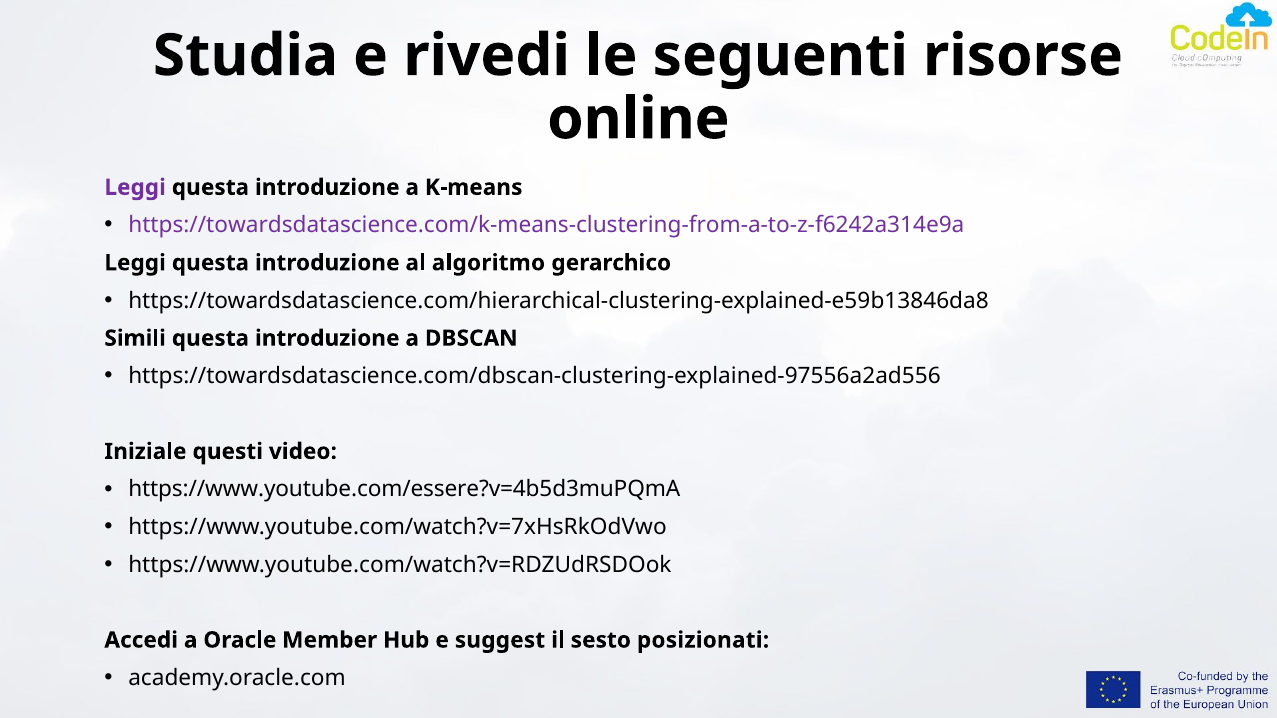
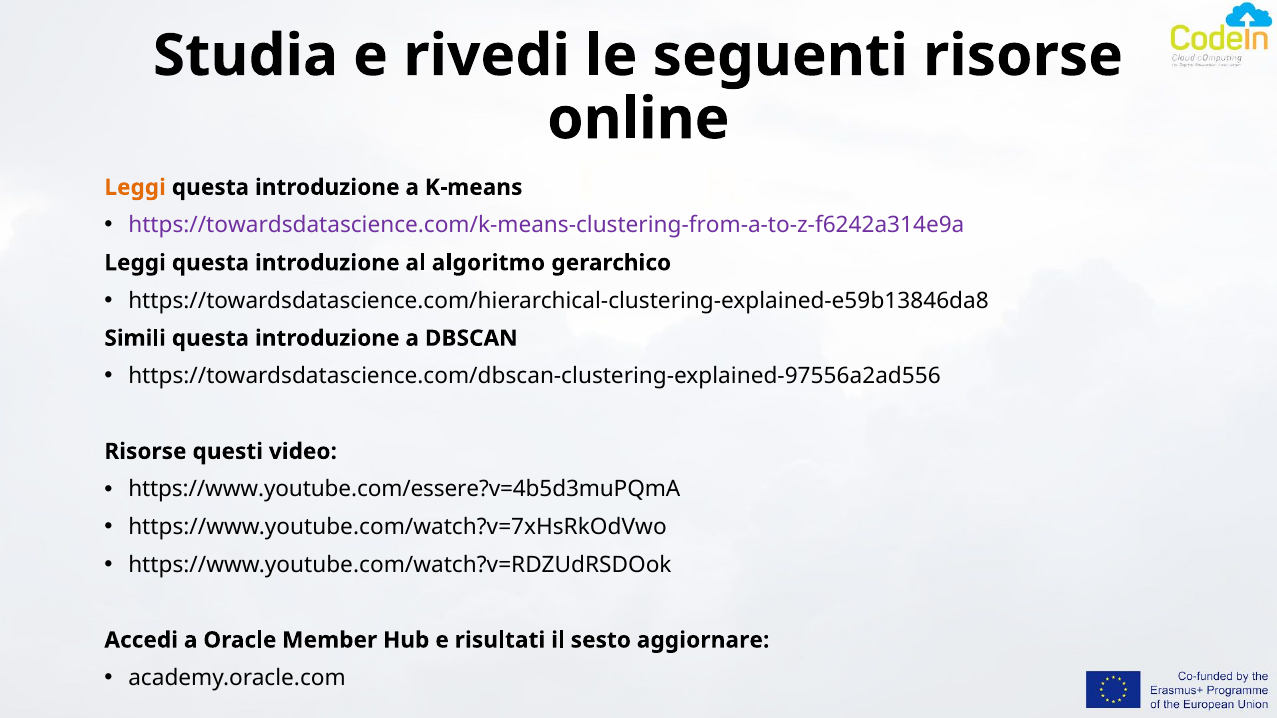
Leggi at (135, 187) colour: purple -> orange
Iniziale at (145, 452): Iniziale -> Risorse
suggest: suggest -> risultati
posizionati: posizionati -> aggiornare
